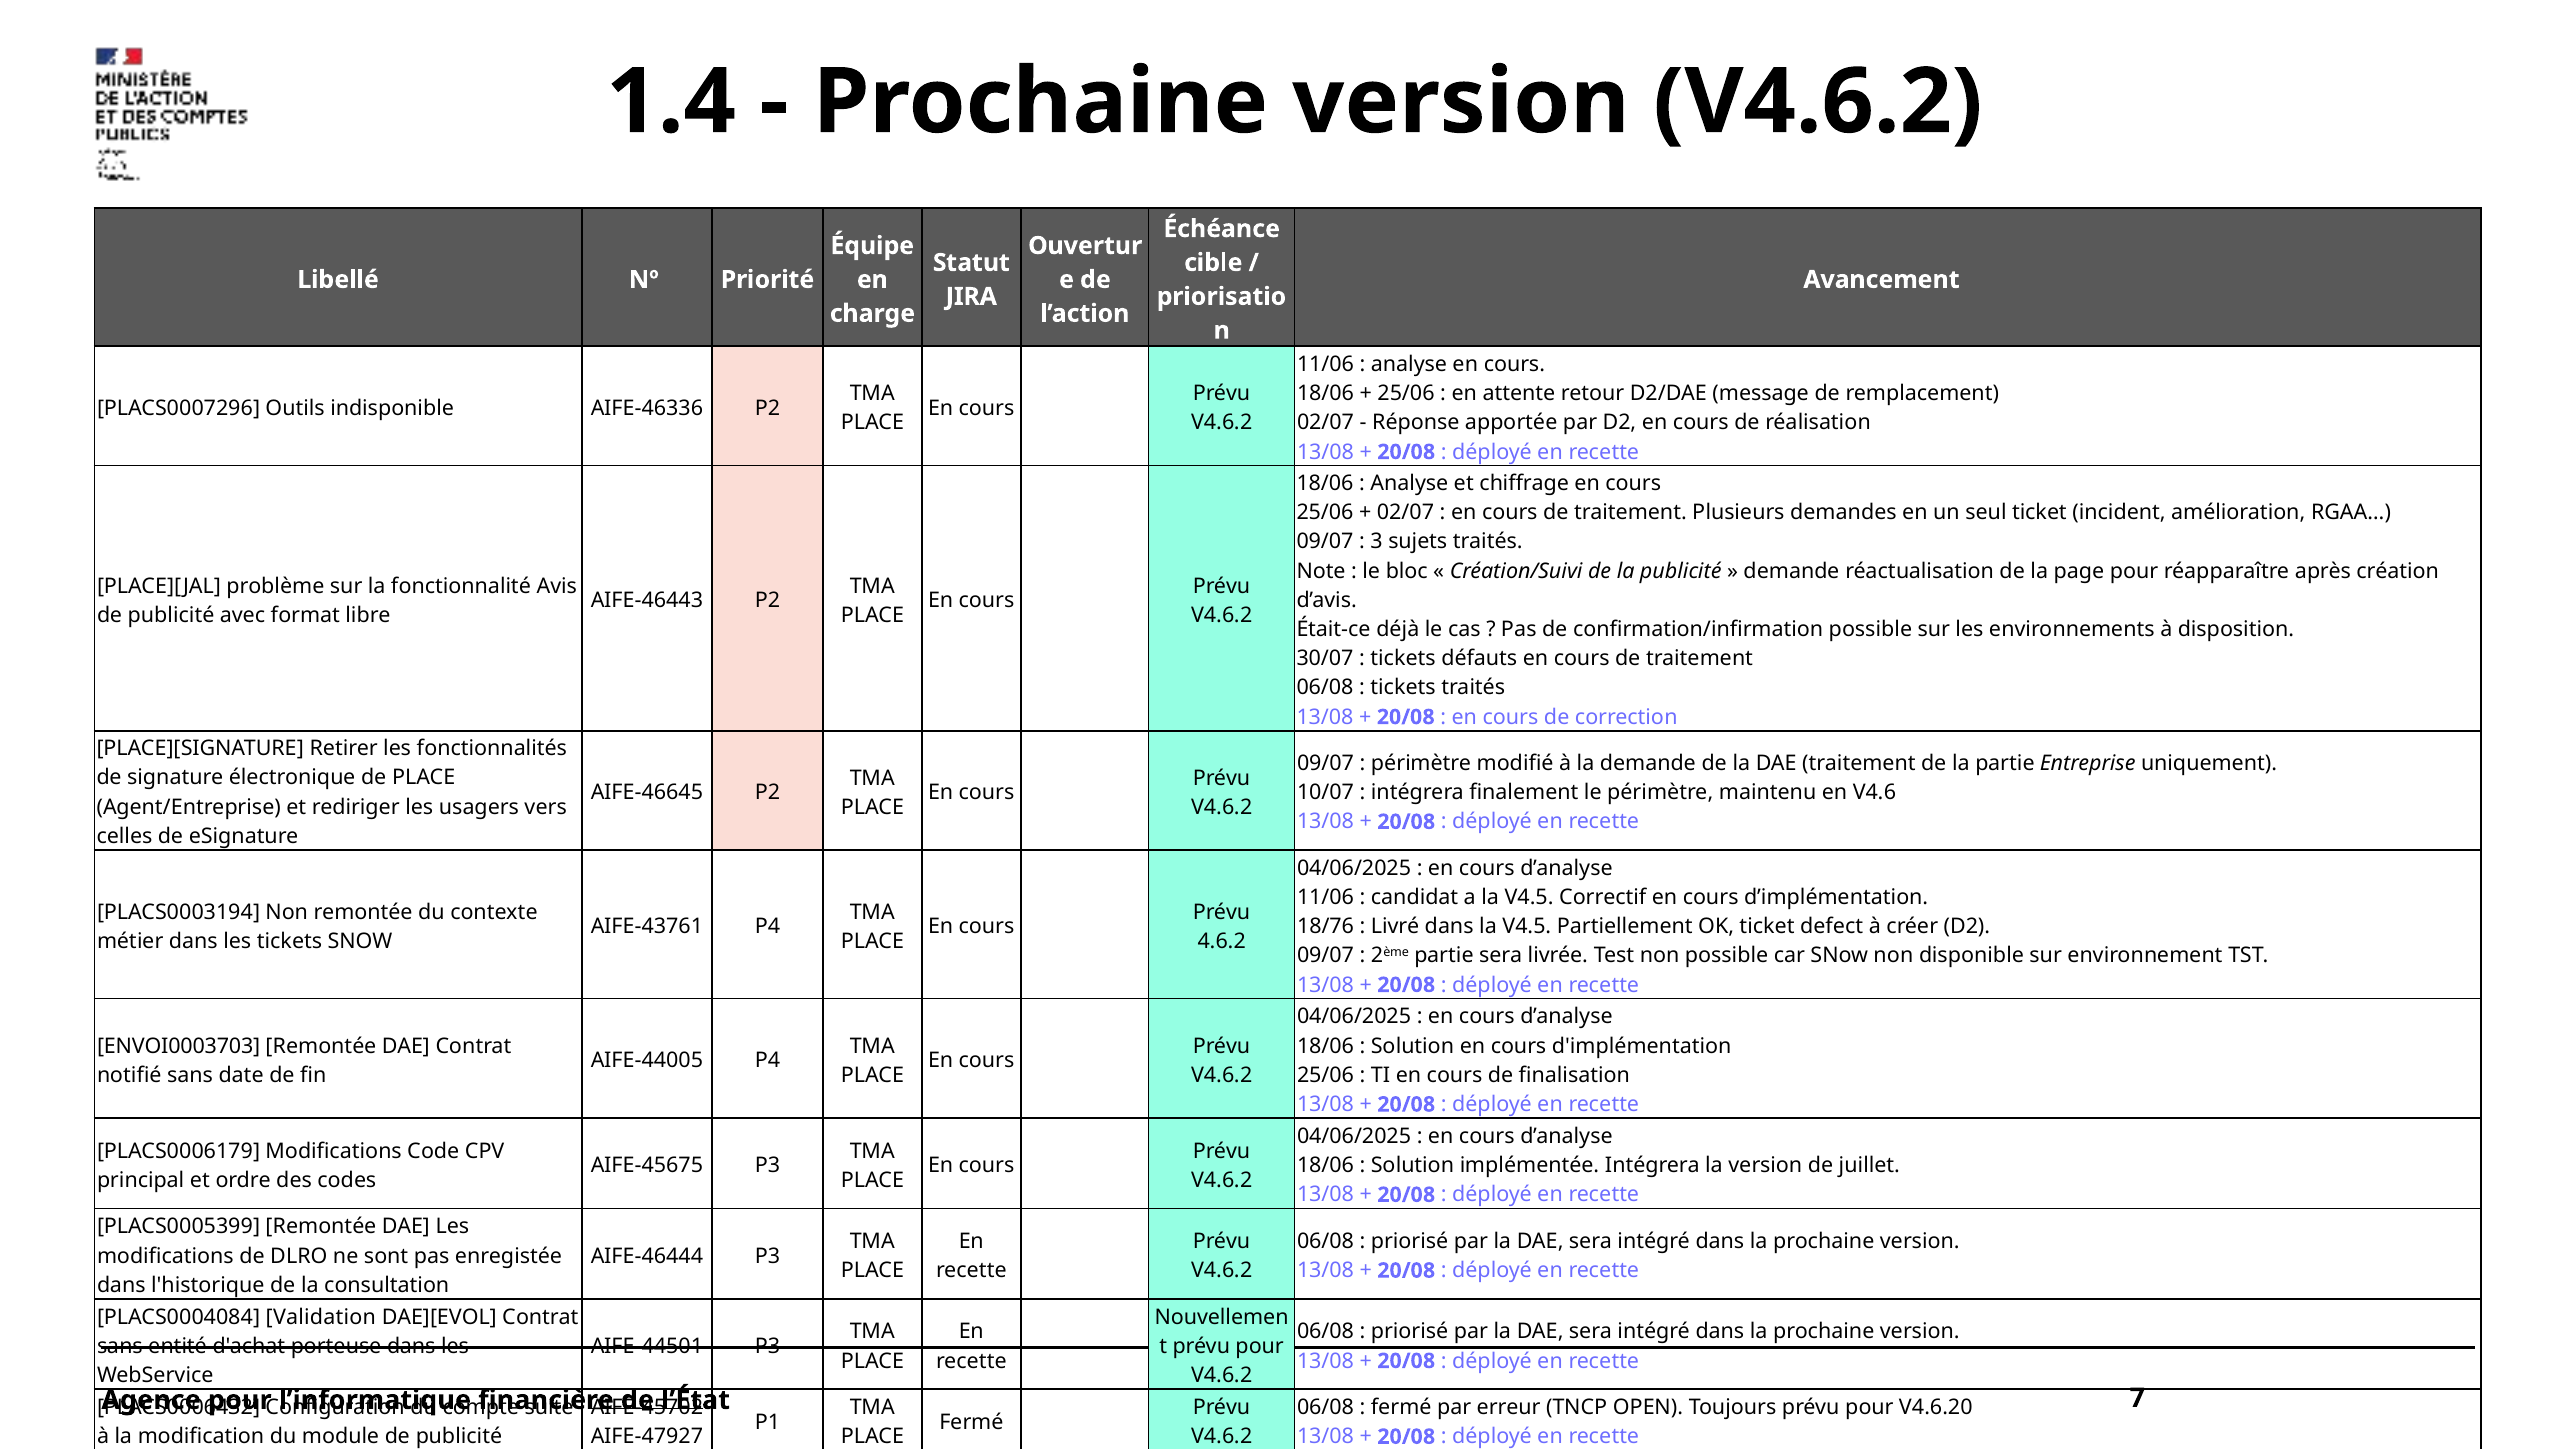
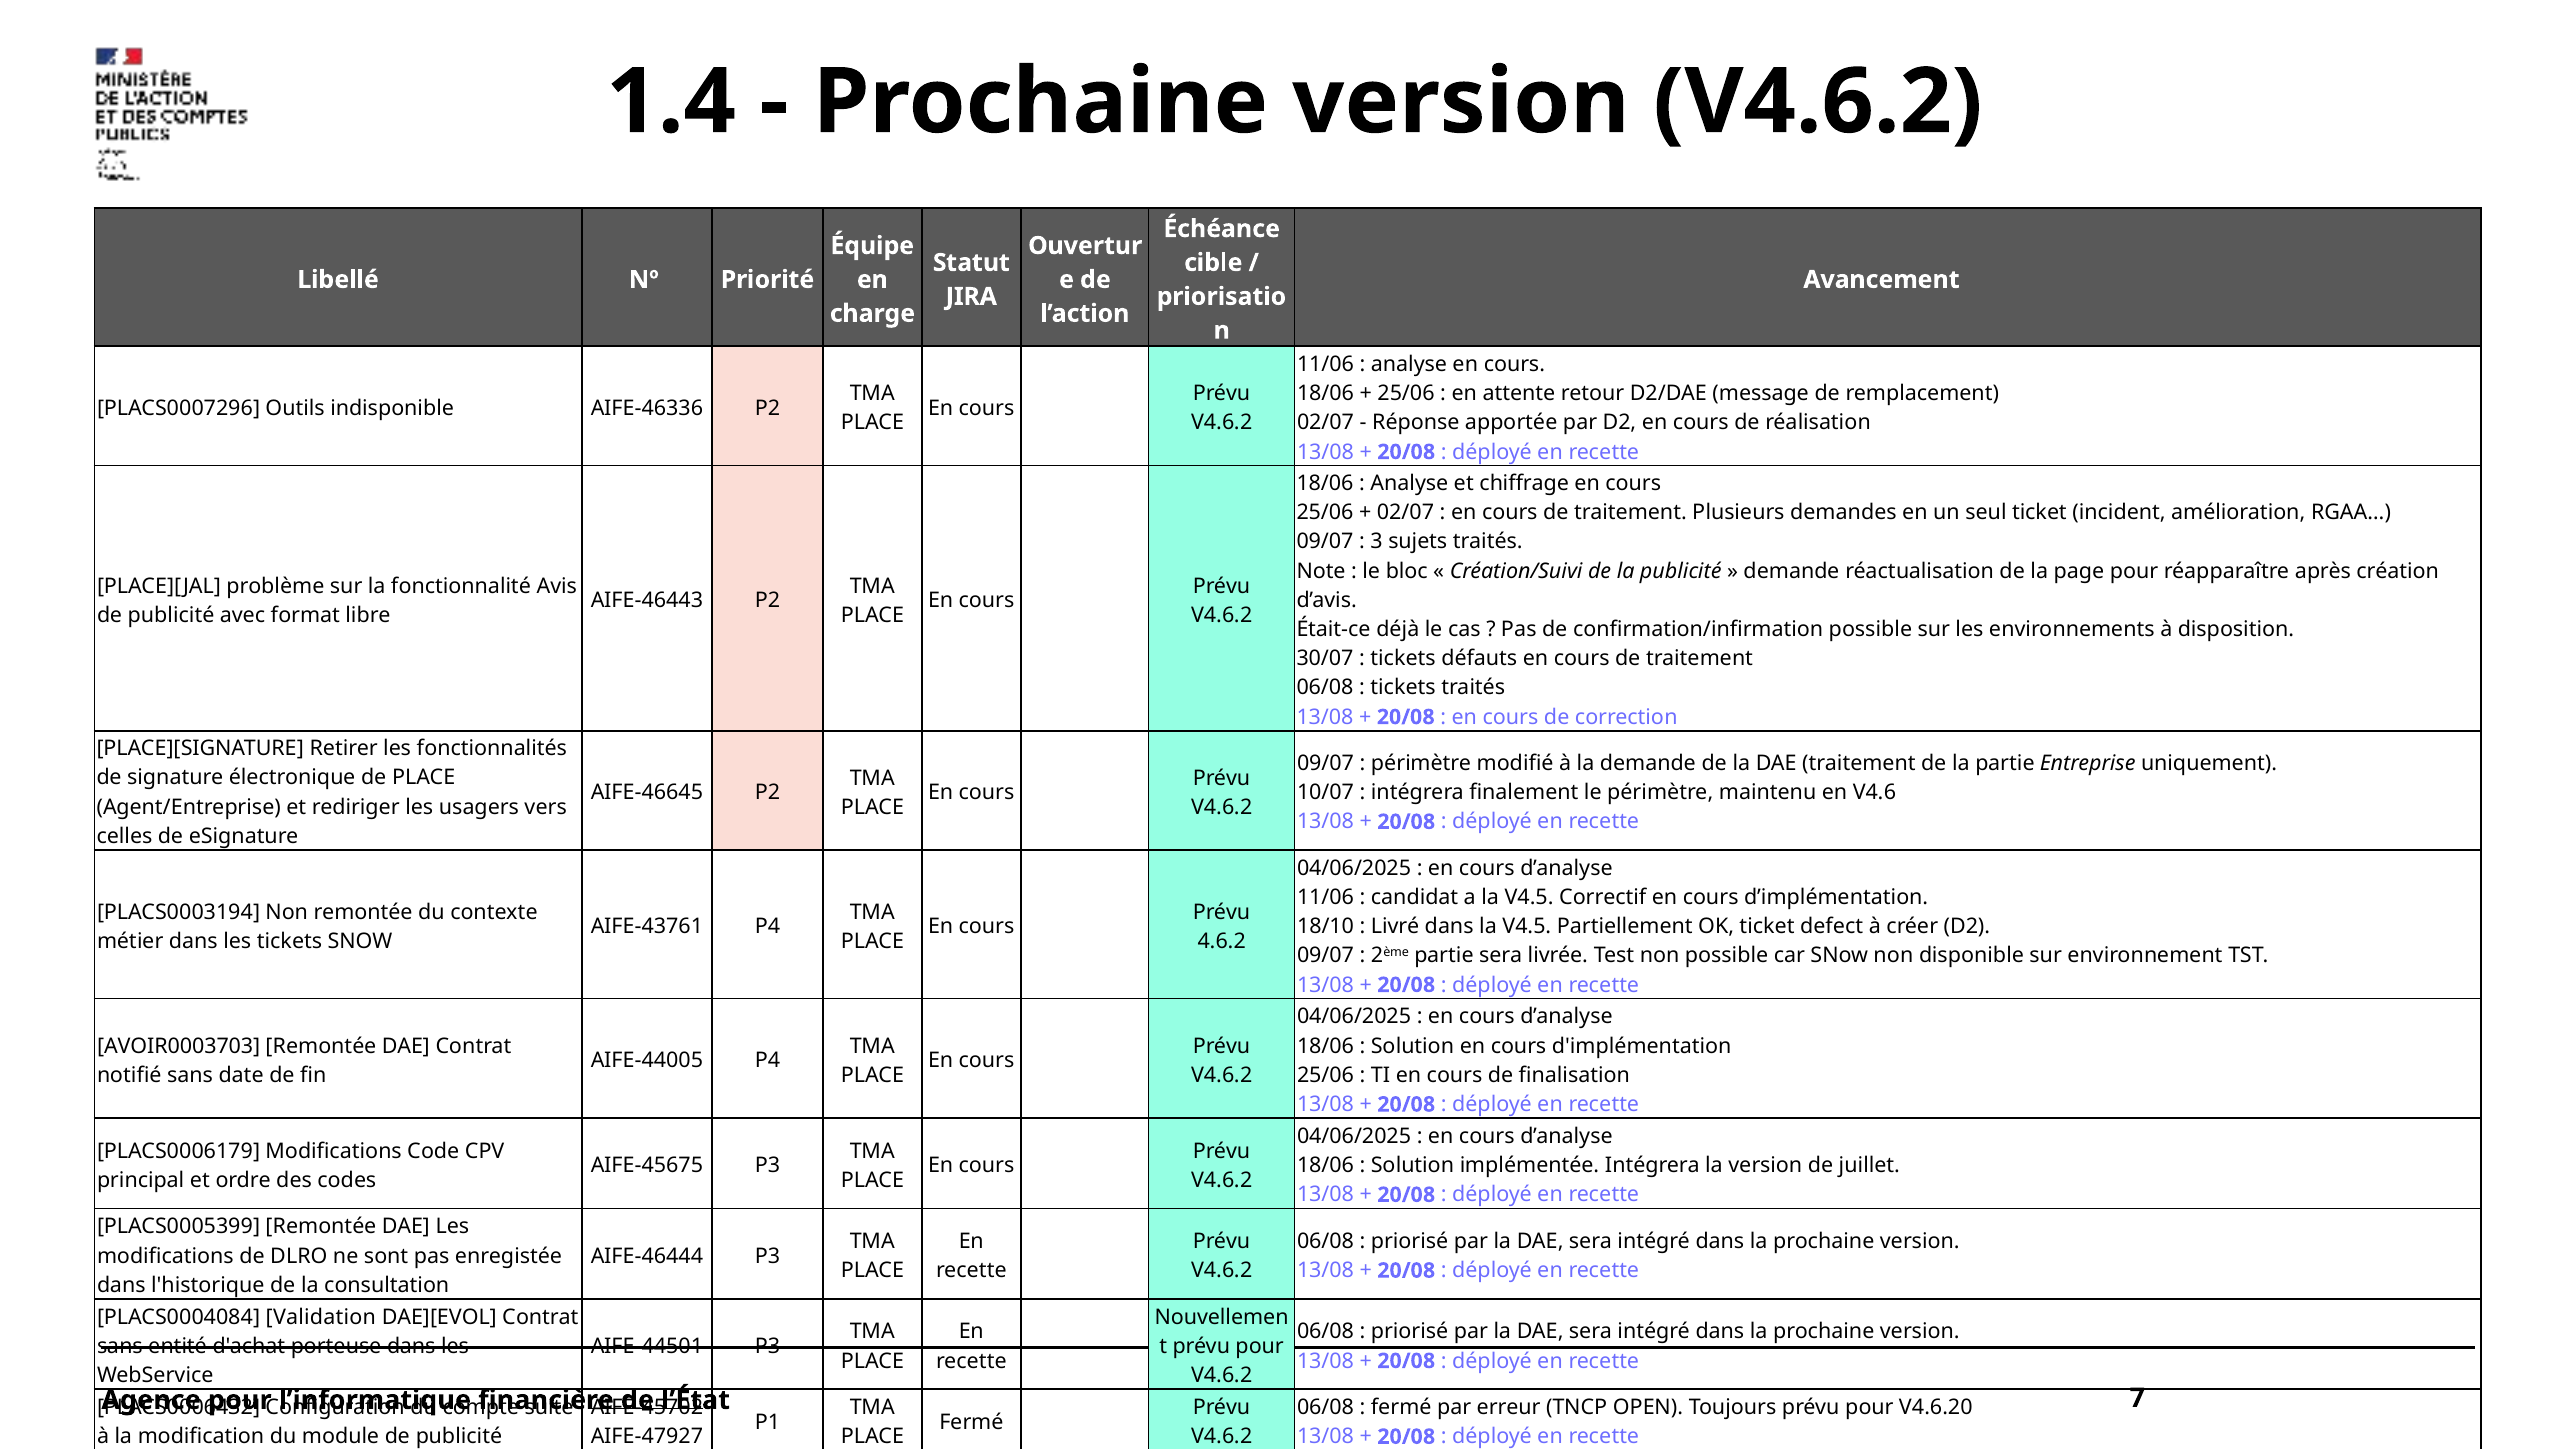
18/76: 18/76 -> 18/10
ENVOI0003703: ENVOI0003703 -> AVOIR0003703
